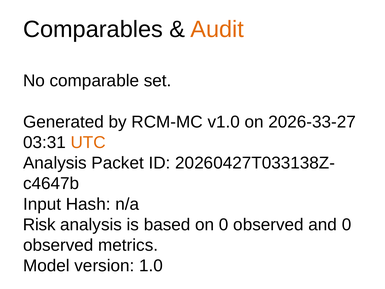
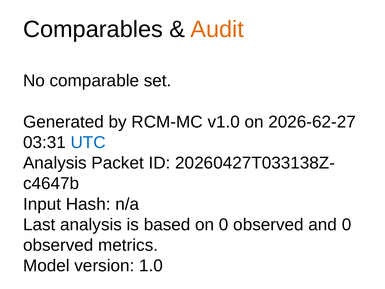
2026-33-27: 2026-33-27 -> 2026-62-27
UTC colour: orange -> blue
Risk: Risk -> Last
